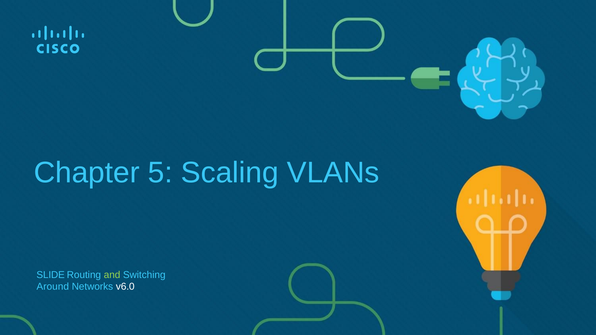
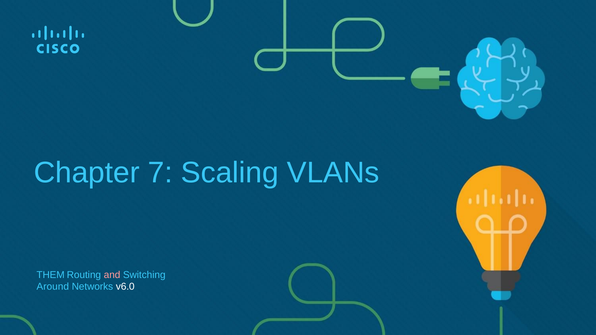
5: 5 -> 7
SLIDE: SLIDE -> THEM
and colour: light green -> pink
